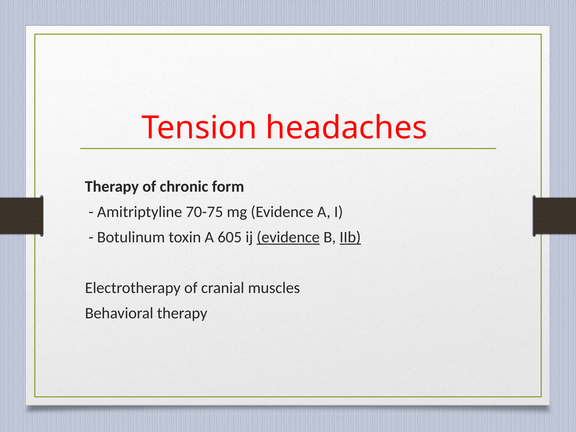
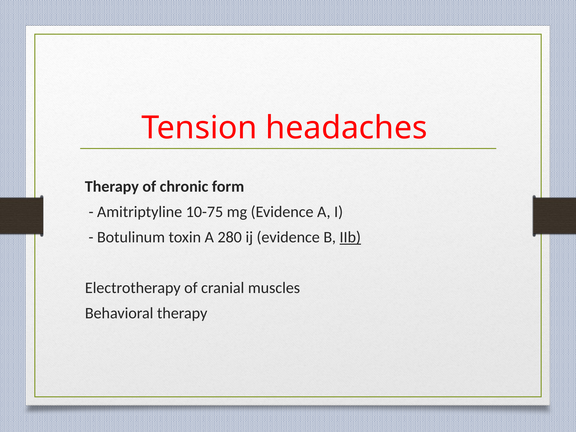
70-75: 70-75 -> 10-75
605: 605 -> 280
evidence at (288, 237) underline: present -> none
